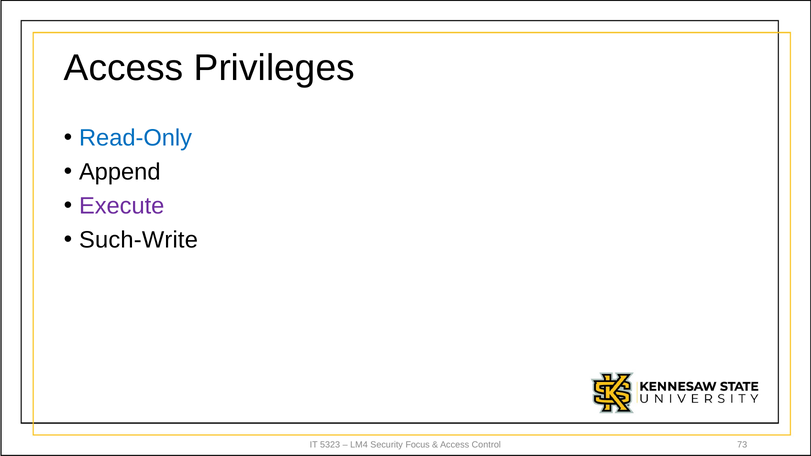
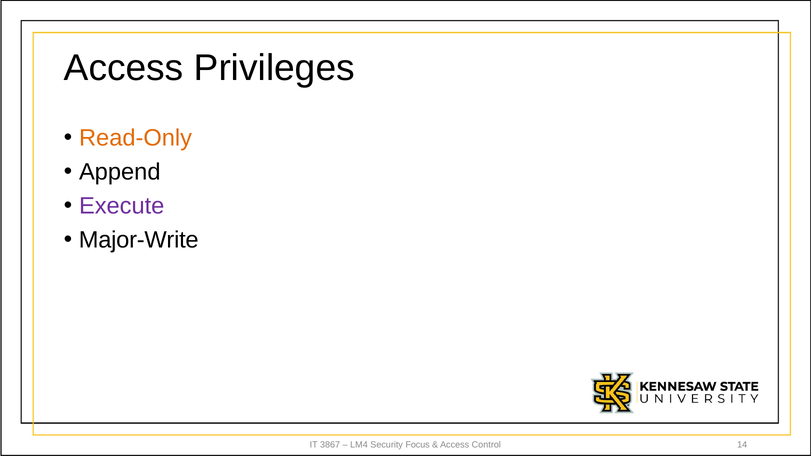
Read-Only colour: blue -> orange
Such-Write: Such-Write -> Major-Write
5323: 5323 -> 3867
73: 73 -> 14
